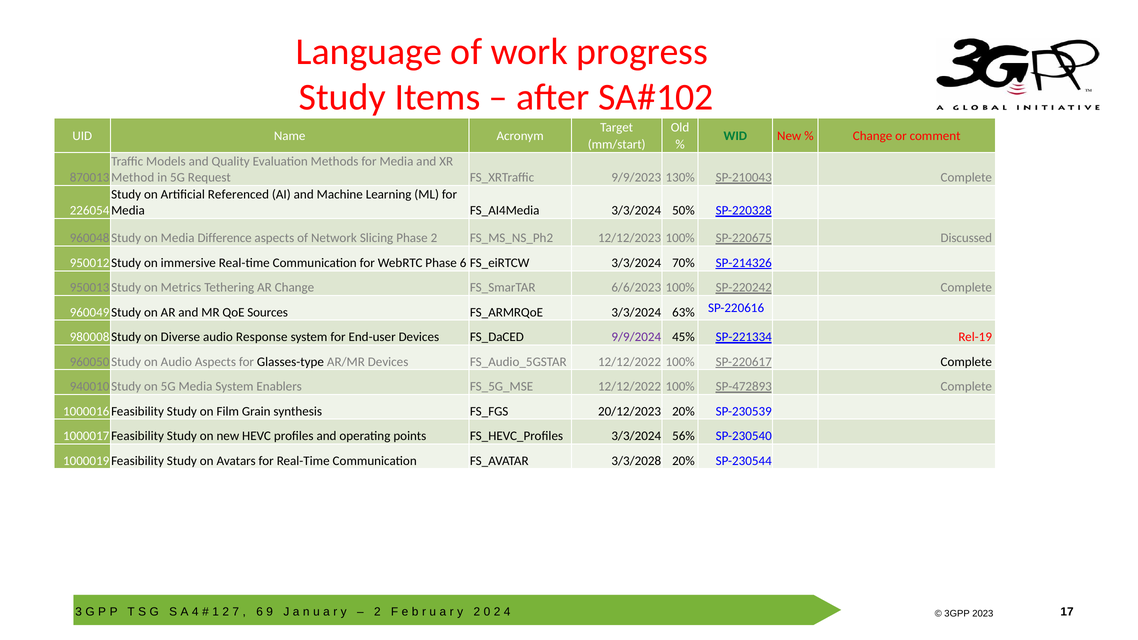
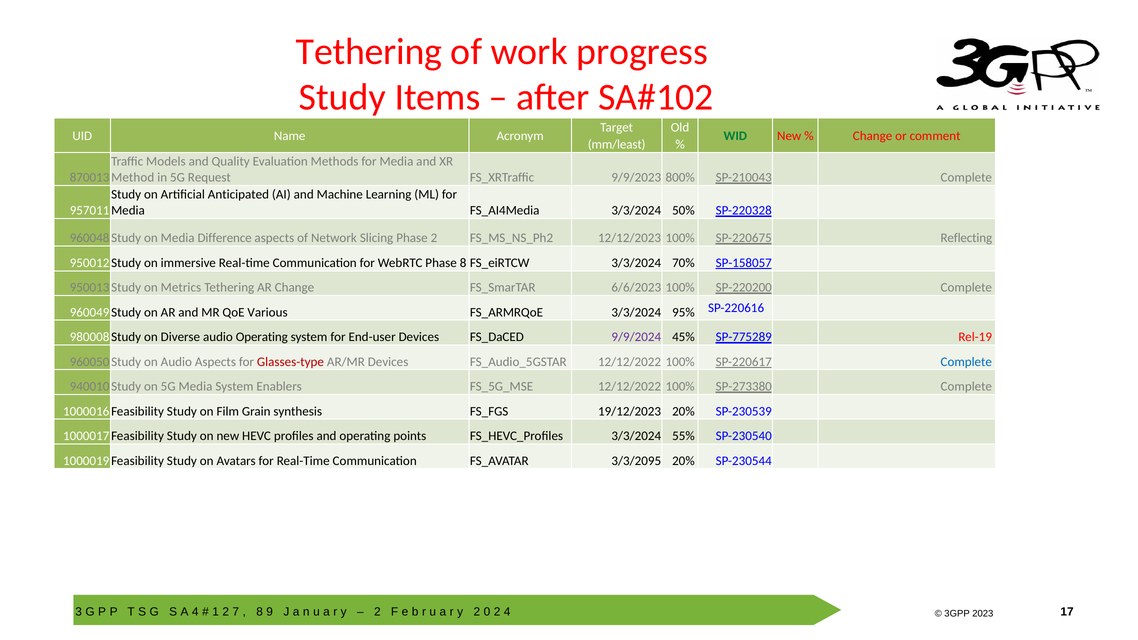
Language at (369, 52): Language -> Tethering
mm/start: mm/start -> mm/least
130%: 130% -> 800%
Referenced: Referenced -> Anticipated
226054: 226054 -> 957011
Discussed: Discussed -> Reflecting
Phase 6: 6 -> 8
SP-214326: SP-214326 -> SP-158057
SP-220242: SP-220242 -> SP-220200
Sources: Sources -> Various
63%: 63% -> 95%
audio Response: Response -> Operating
SP-221334: SP-221334 -> SP-775289
Glasses-type colour: black -> red
Complete at (966, 362) colour: black -> blue
SP-472893: SP-472893 -> SP-273380
20/12/2023: 20/12/2023 -> 19/12/2023
56%: 56% -> 55%
3/3/2028: 3/3/2028 -> 3/3/2095
6 at (260, 612): 6 -> 8
